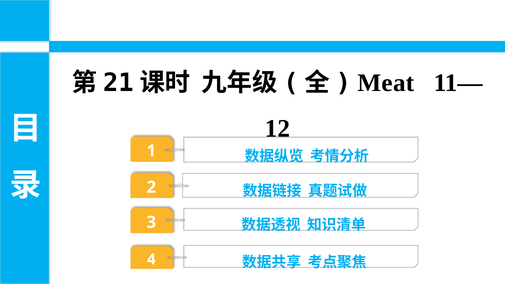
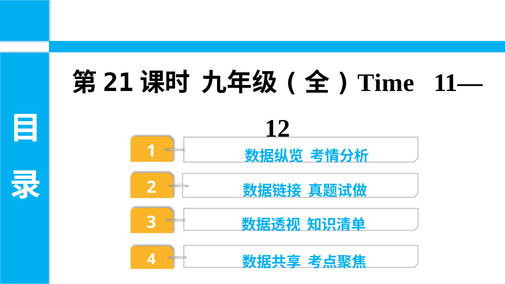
Meat: Meat -> Time
